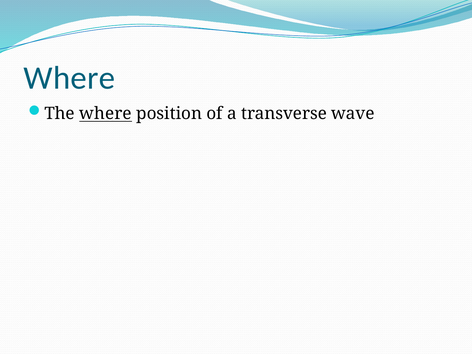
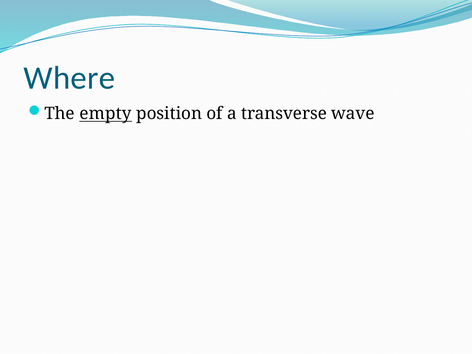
The where: where -> empty
